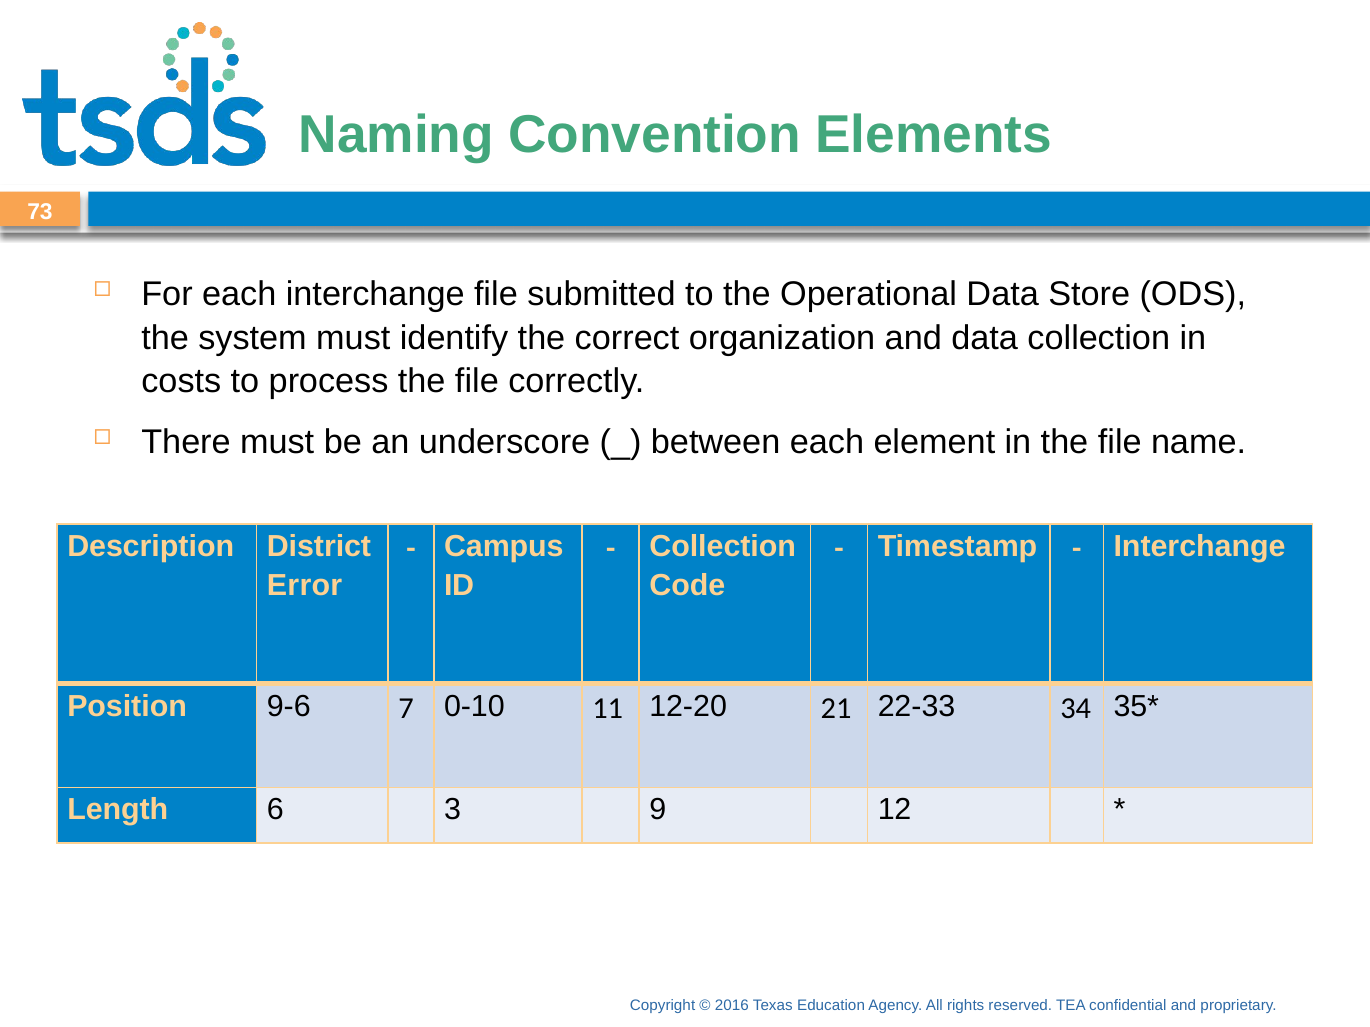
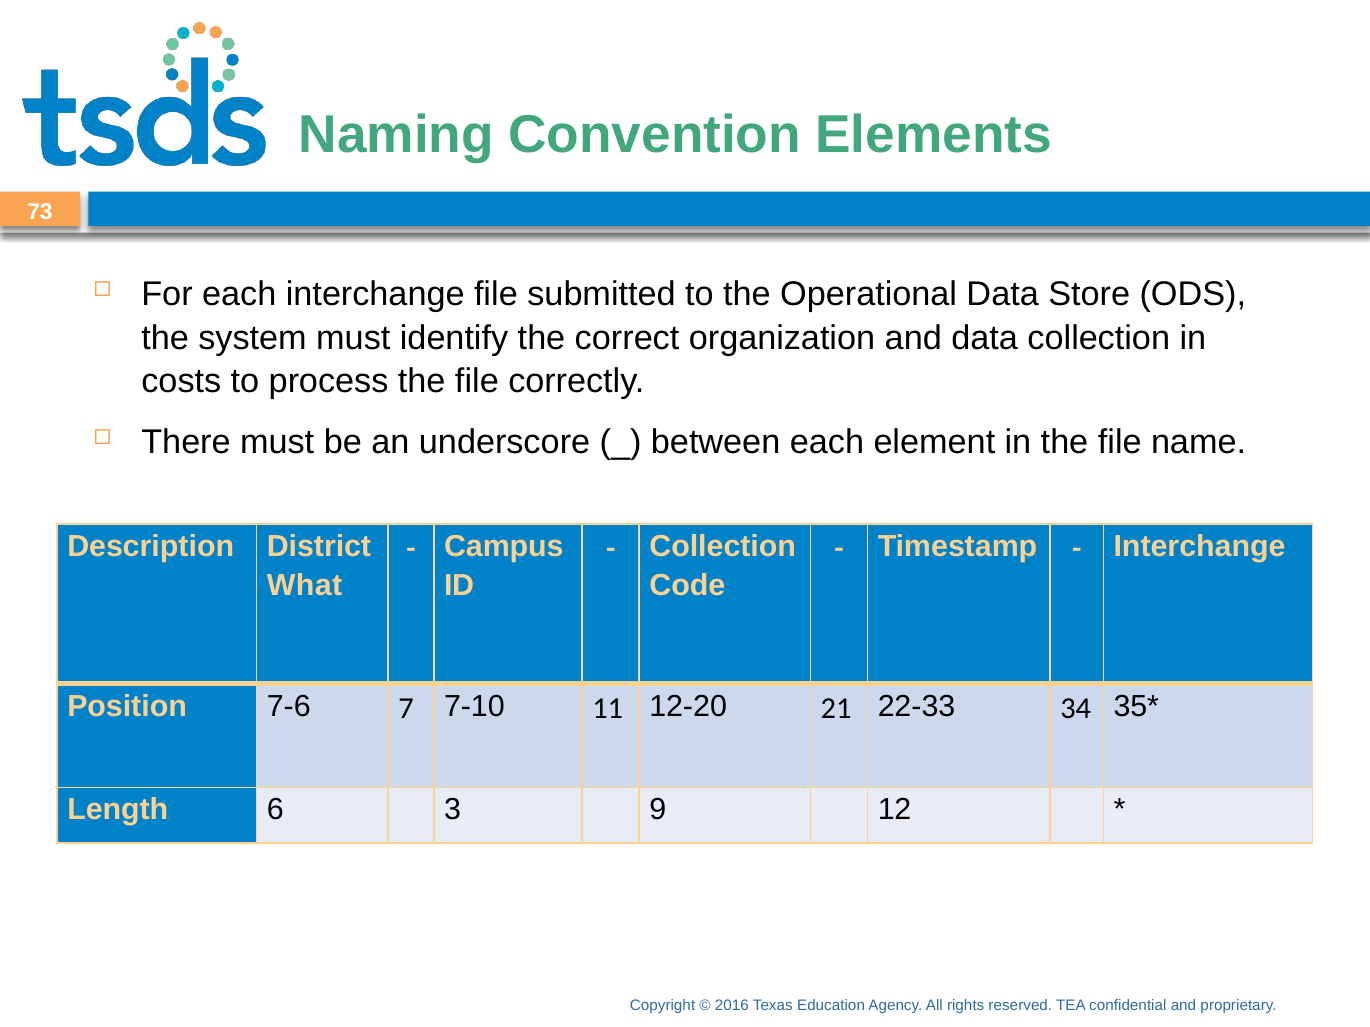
Error: Error -> What
9-6: 9-6 -> 7-6
0-10: 0-10 -> 7-10
